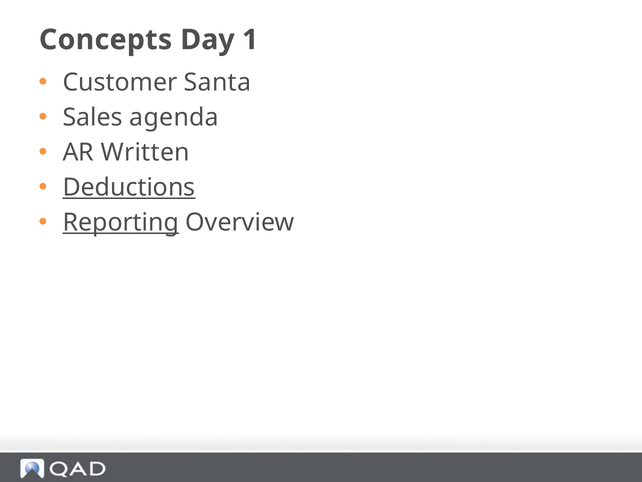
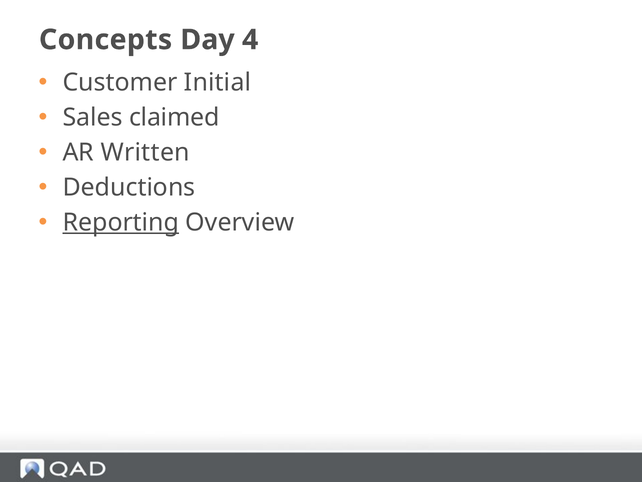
1: 1 -> 4
Santa: Santa -> Initial
agenda: agenda -> claimed
Deductions underline: present -> none
